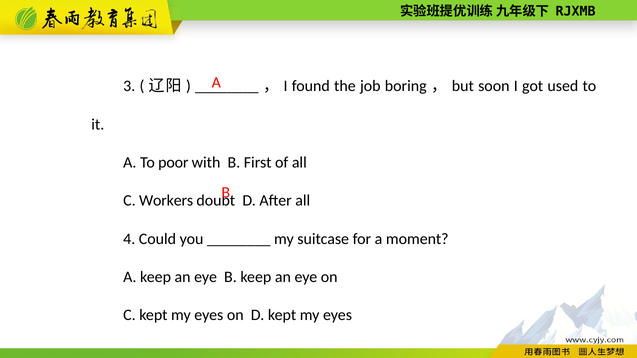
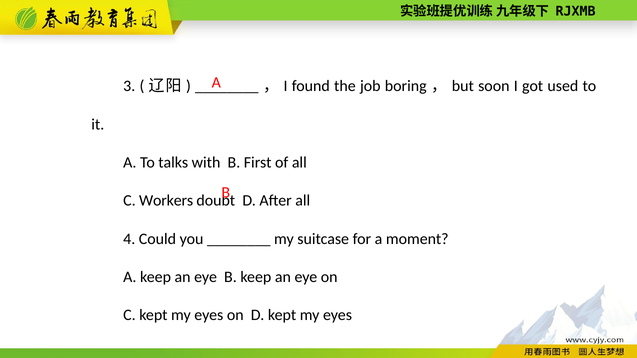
poor: poor -> talks
